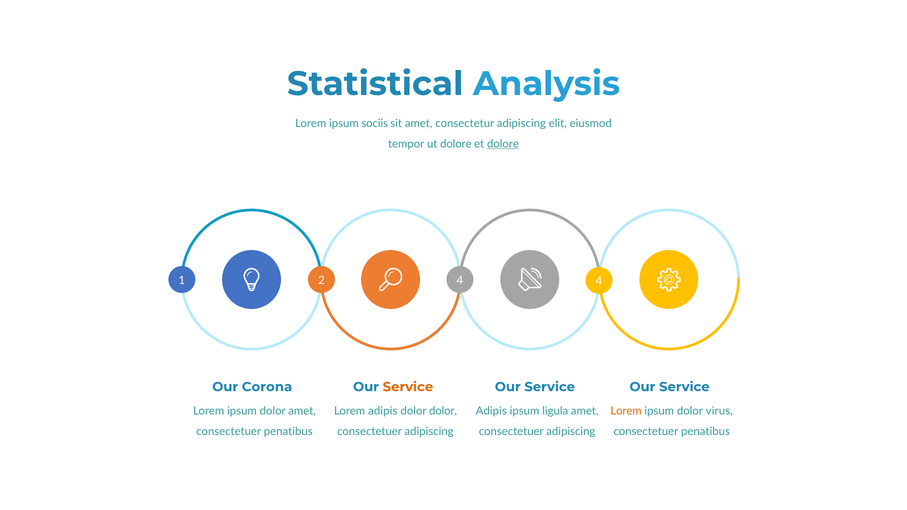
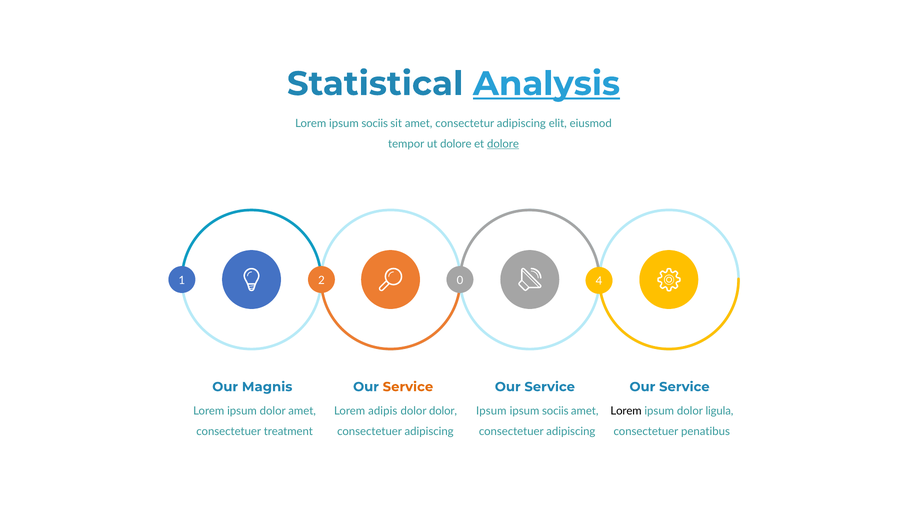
Analysis underline: none -> present
2 4: 4 -> 0
Corona: Corona -> Magnis
Adipis at (491, 411): Adipis -> Ipsum
ligula at (555, 411): ligula -> sociis
Lorem at (626, 411) colour: orange -> black
virus: virus -> ligula
penatibus at (288, 432): penatibus -> treatment
